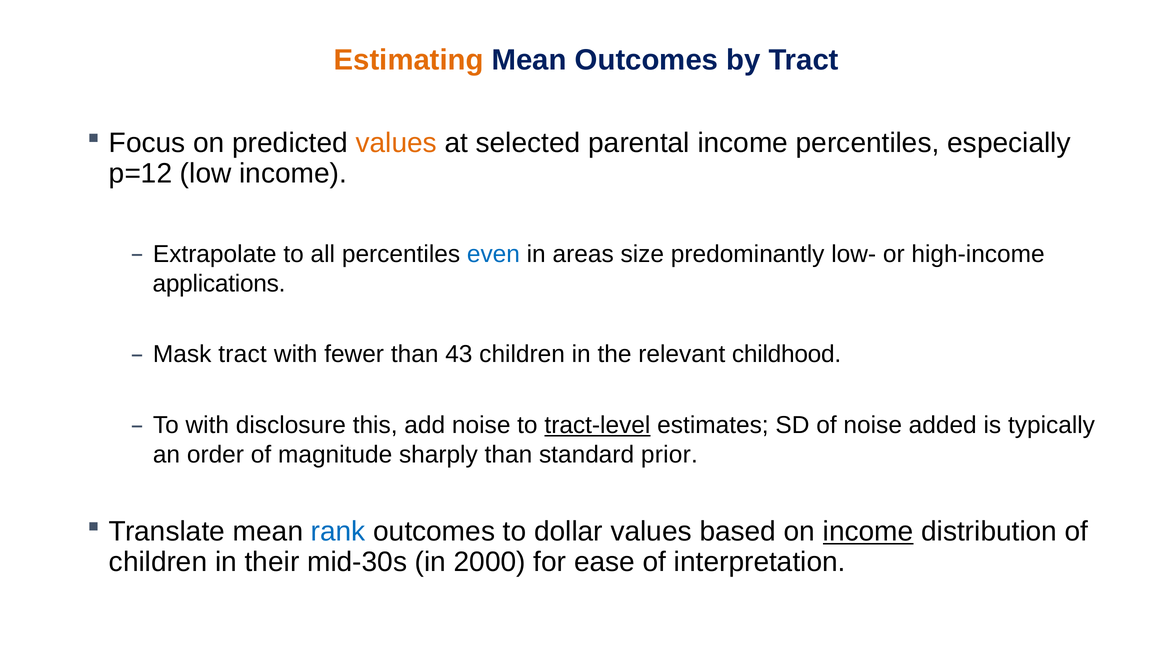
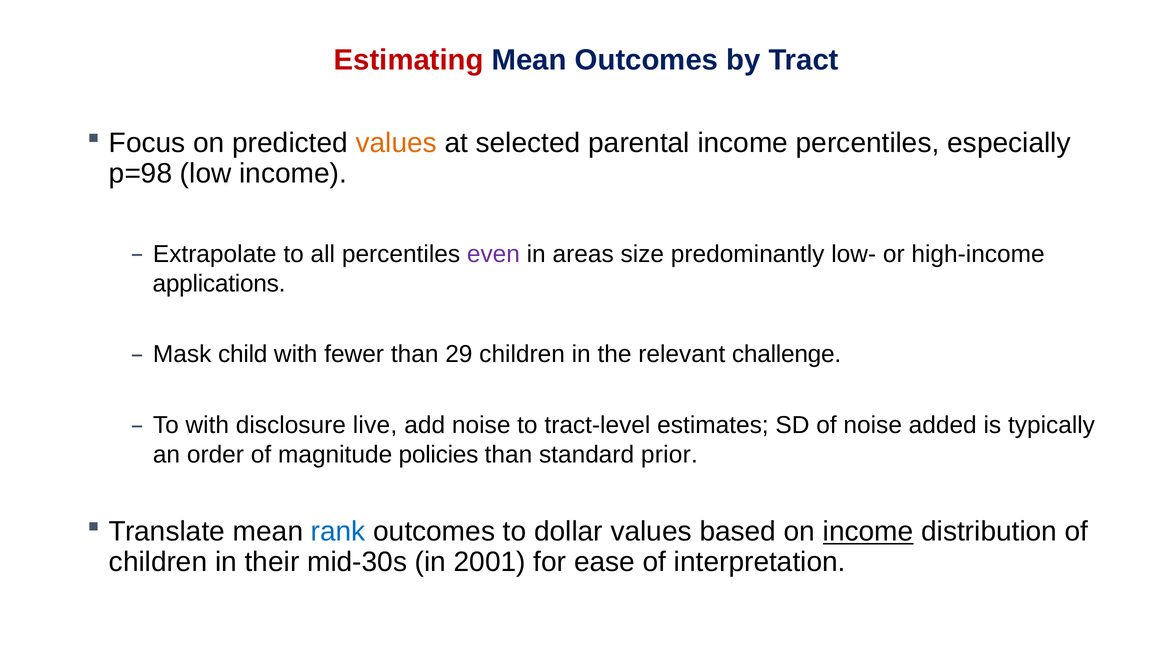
Estimating colour: orange -> red
p=12: p=12 -> p=98
even colour: blue -> purple
Mask tract: tract -> child
43: 43 -> 29
childhood: childhood -> challenge
this: this -> live
tract-level underline: present -> none
sharply: sharply -> policies
2000: 2000 -> 2001
